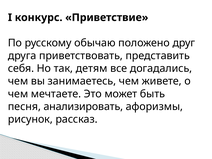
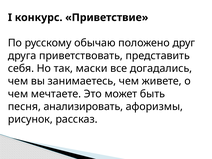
детям: детям -> маски
